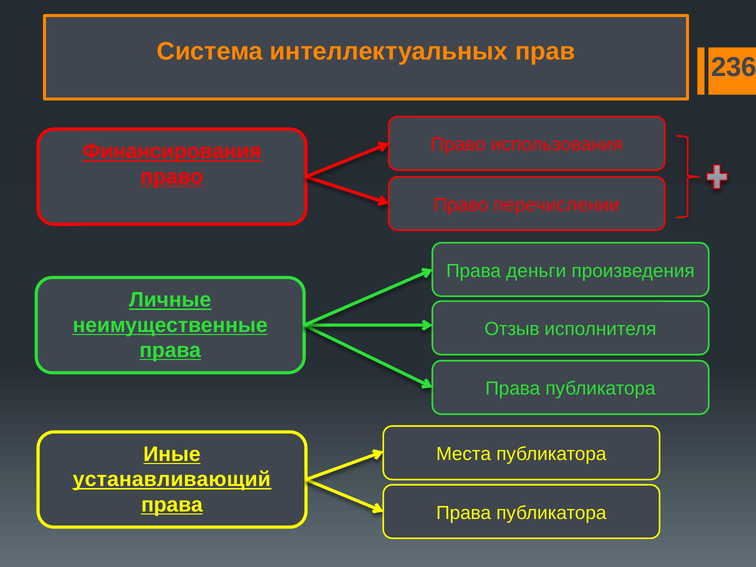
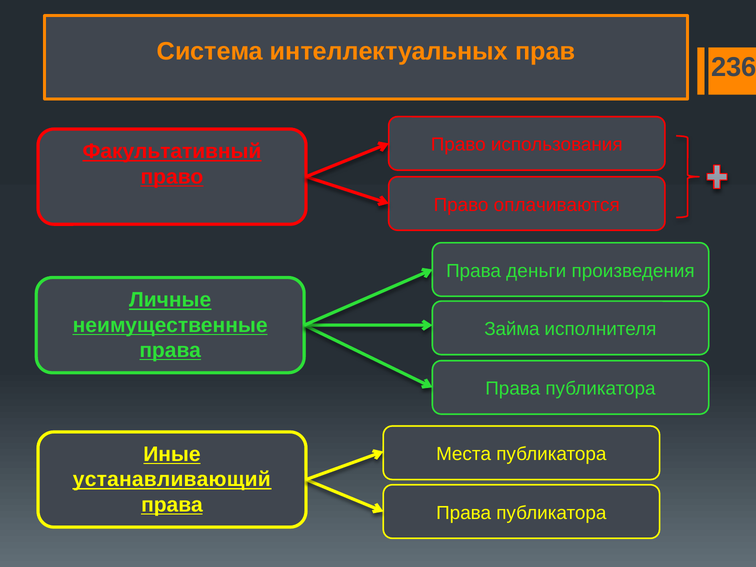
Финансирования: Финансирования -> Факультативный
перечислении: перечислении -> оплачиваются
Отзыв: Отзыв -> Займа
